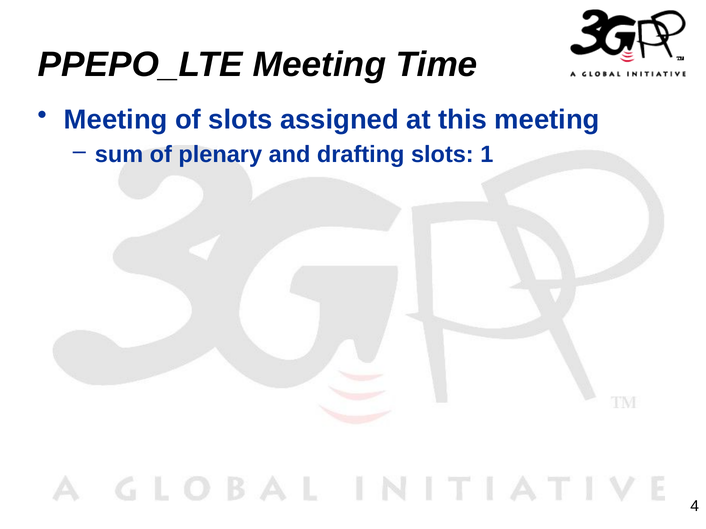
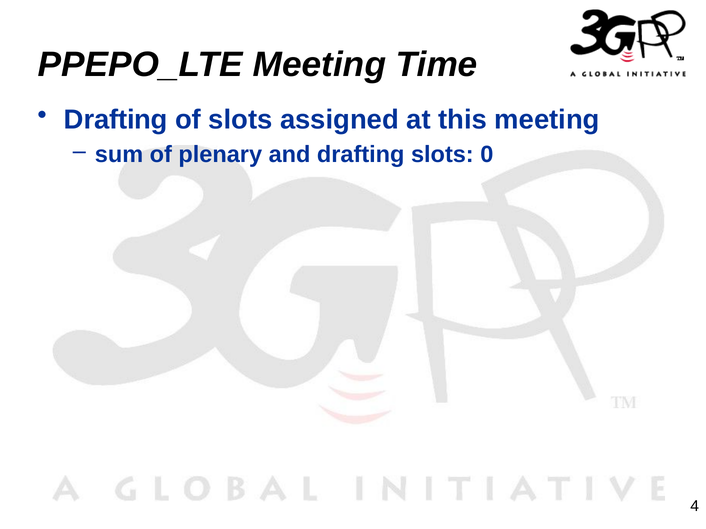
Meeting at (116, 120): Meeting -> Drafting
1: 1 -> 0
